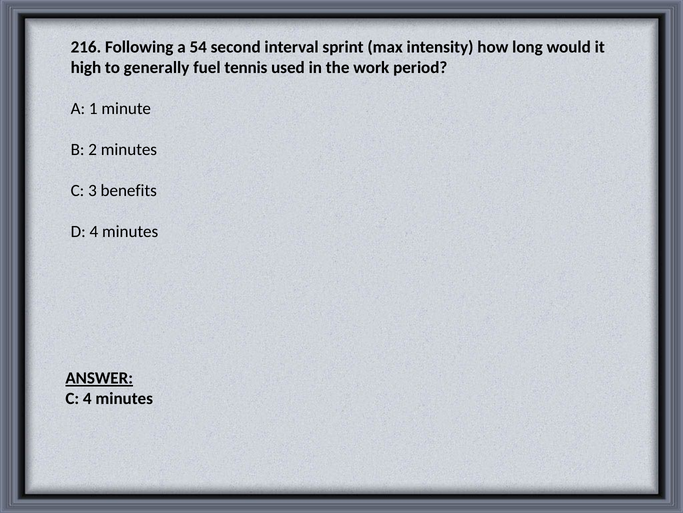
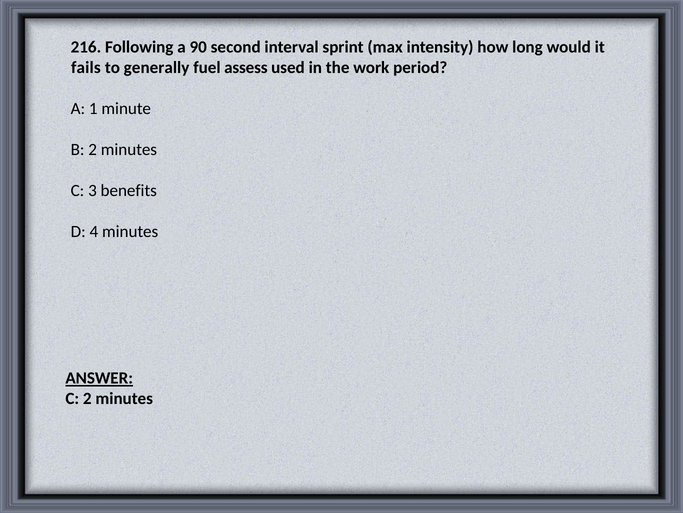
54: 54 -> 90
high: high -> fails
tennis: tennis -> assess
C 4: 4 -> 2
